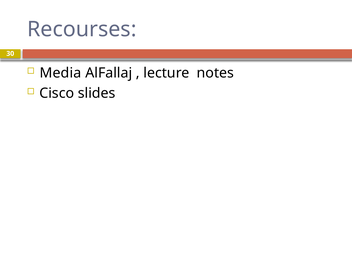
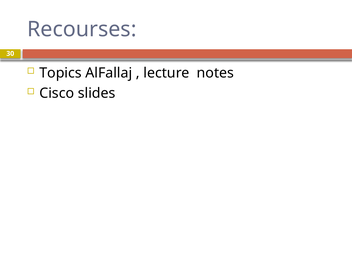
Media: Media -> Topics
